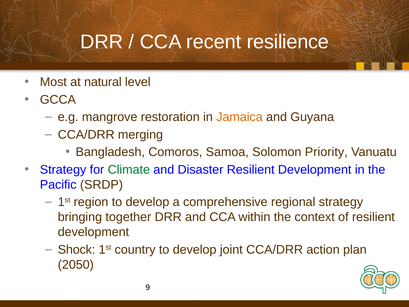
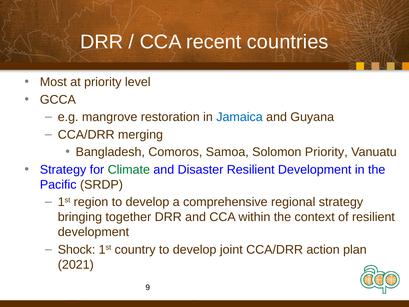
resilience: resilience -> countries
at natural: natural -> priority
Jamaica colour: orange -> blue
2050: 2050 -> 2021
